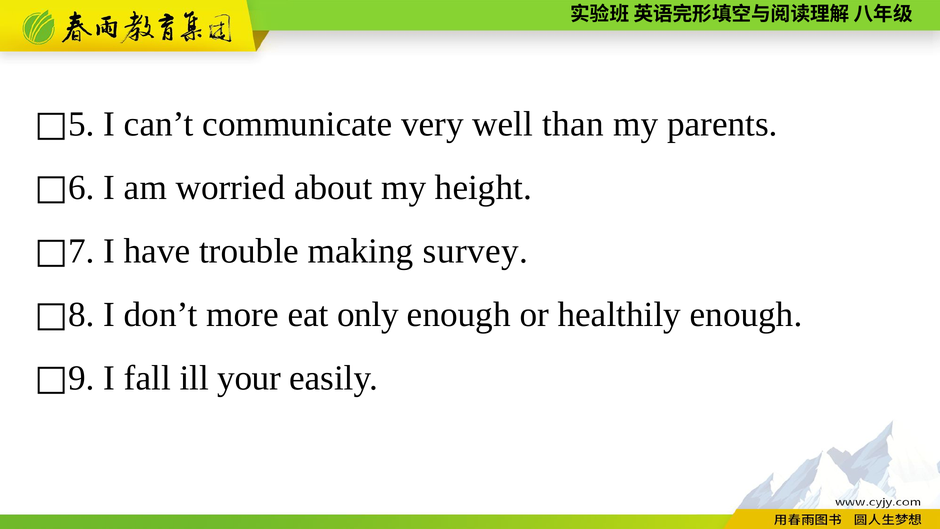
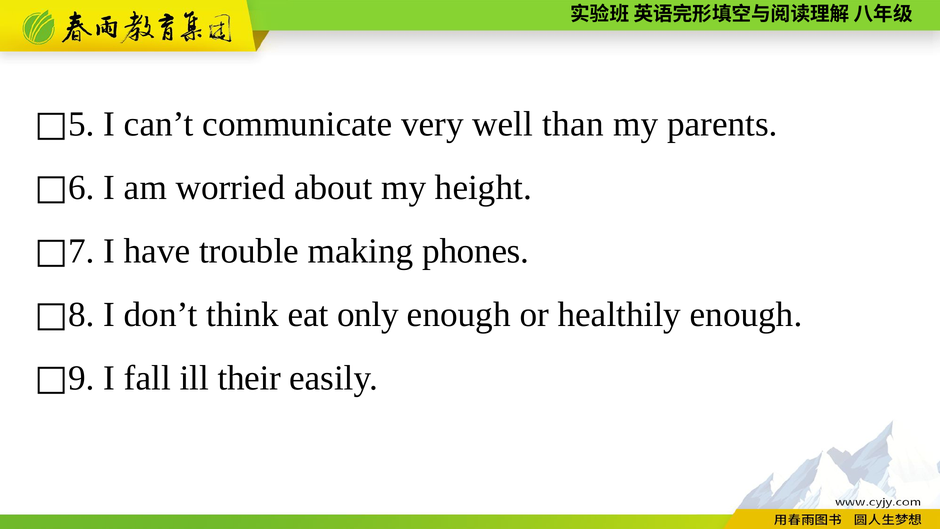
survey: survey -> phones
more: more -> think
your: your -> their
